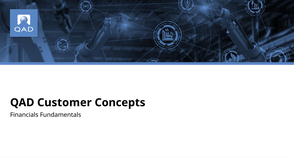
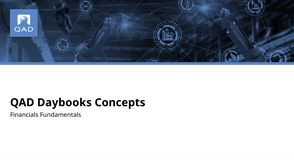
Customer: Customer -> Daybooks
